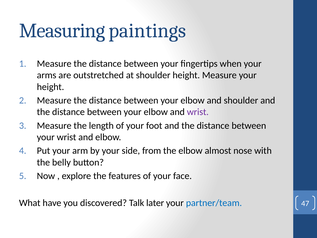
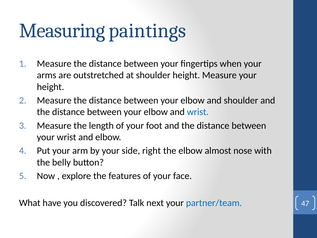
wrist at (198, 112) colour: purple -> blue
from: from -> right
later: later -> next
